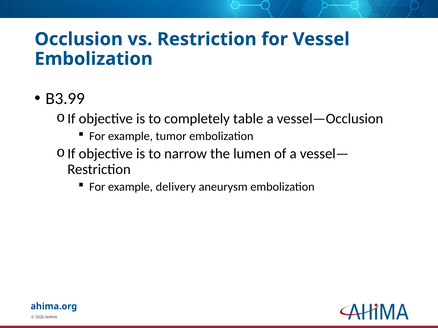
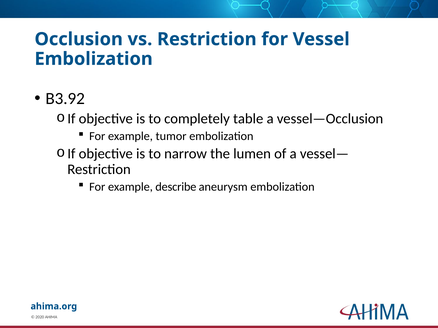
B3.99: B3.99 -> B3.92
delivery: delivery -> describe
